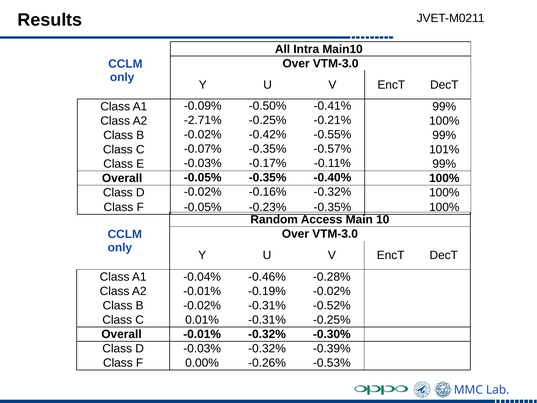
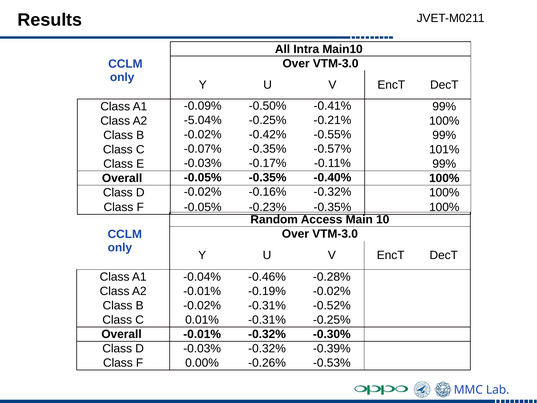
-2.71%: -2.71% -> -5.04%
